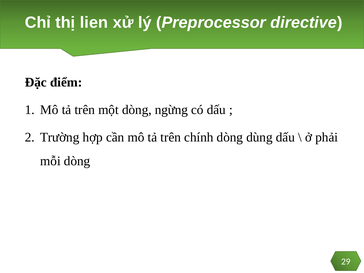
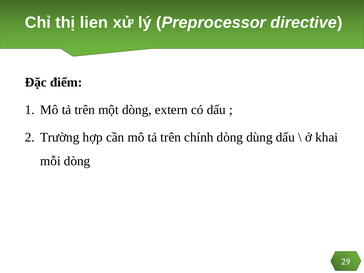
ngừng: ngừng -> extern
phải: phải -> khai
